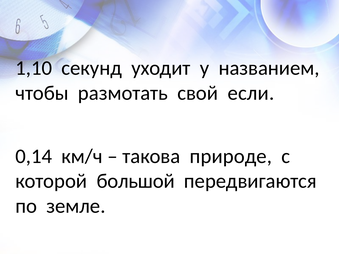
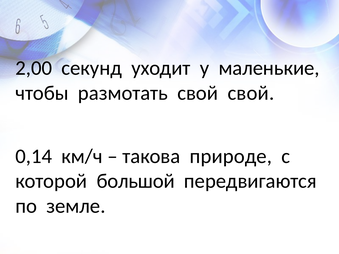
1,10: 1,10 -> 2,00
названием: названием -> маленькие
свой если: если -> свой
